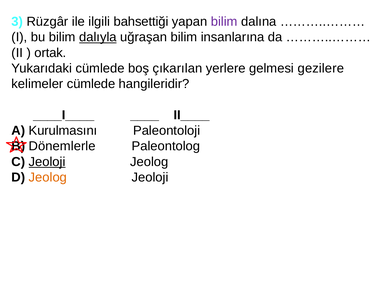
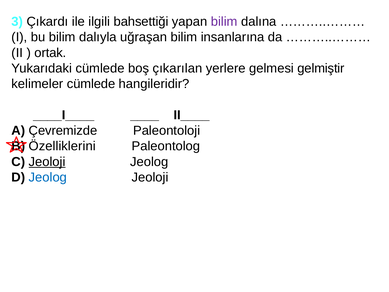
Rüzgâr: Rüzgâr -> Çıkardı
dalıyla underline: present -> none
gezilere: gezilere -> gelmiştir
Kurulmasını: Kurulmasını -> Çevremizde
Dönemlerle: Dönemlerle -> Özelliklerini
Jeolog at (48, 177) colour: orange -> blue
